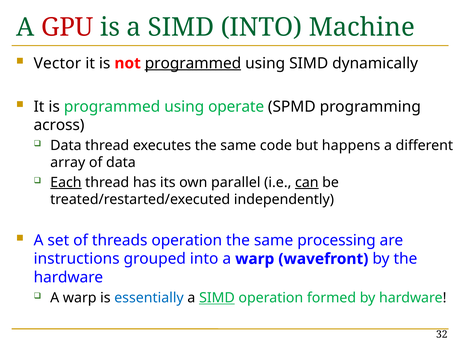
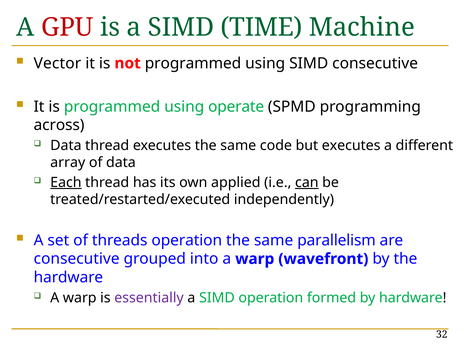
SIMD INTO: INTO -> TIME
programmed at (193, 63) underline: present -> none
SIMD dynamically: dynamically -> consecutive
but happens: happens -> executes
parallel: parallel -> applied
processing: processing -> parallelism
instructions at (77, 259): instructions -> consecutive
essentially colour: blue -> purple
SIMD at (217, 298) underline: present -> none
